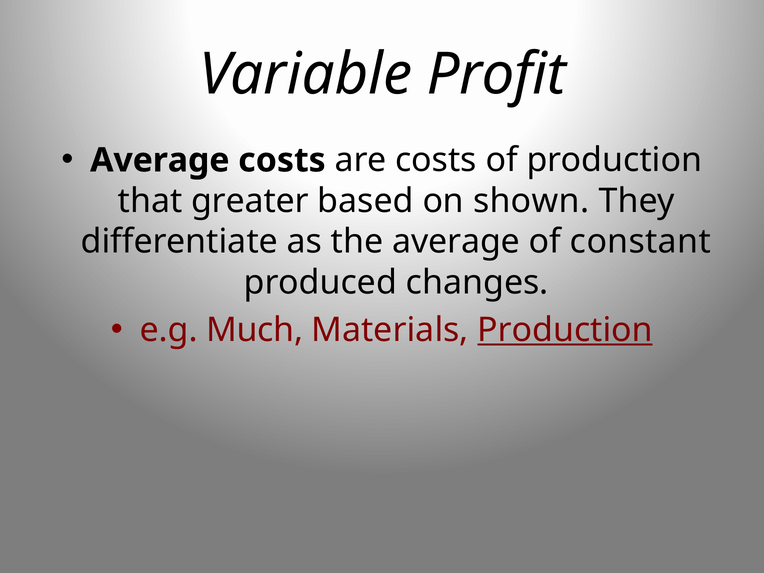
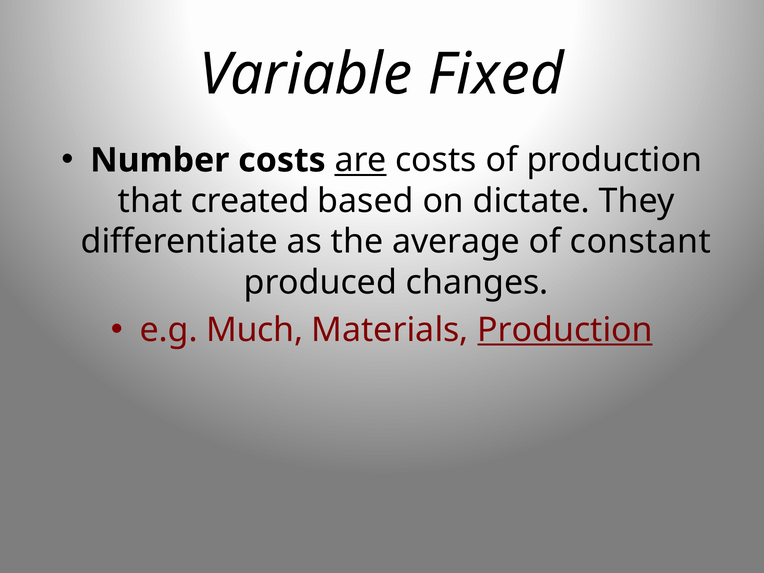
Profit: Profit -> Fixed
Average at (160, 160): Average -> Number
are underline: none -> present
greater: greater -> created
shown: shown -> dictate
